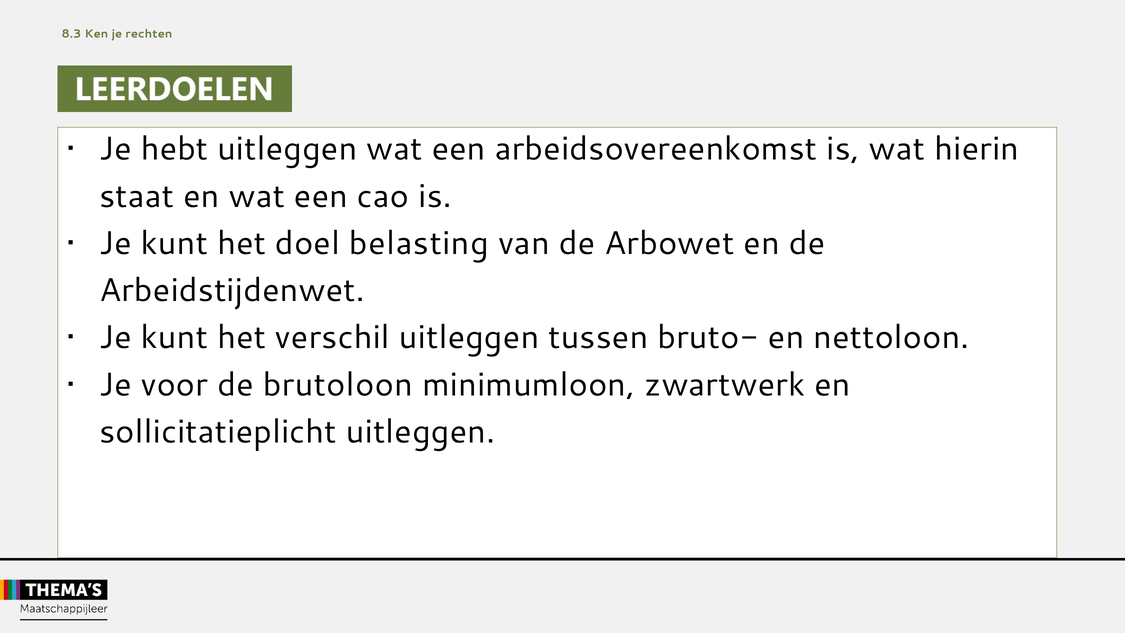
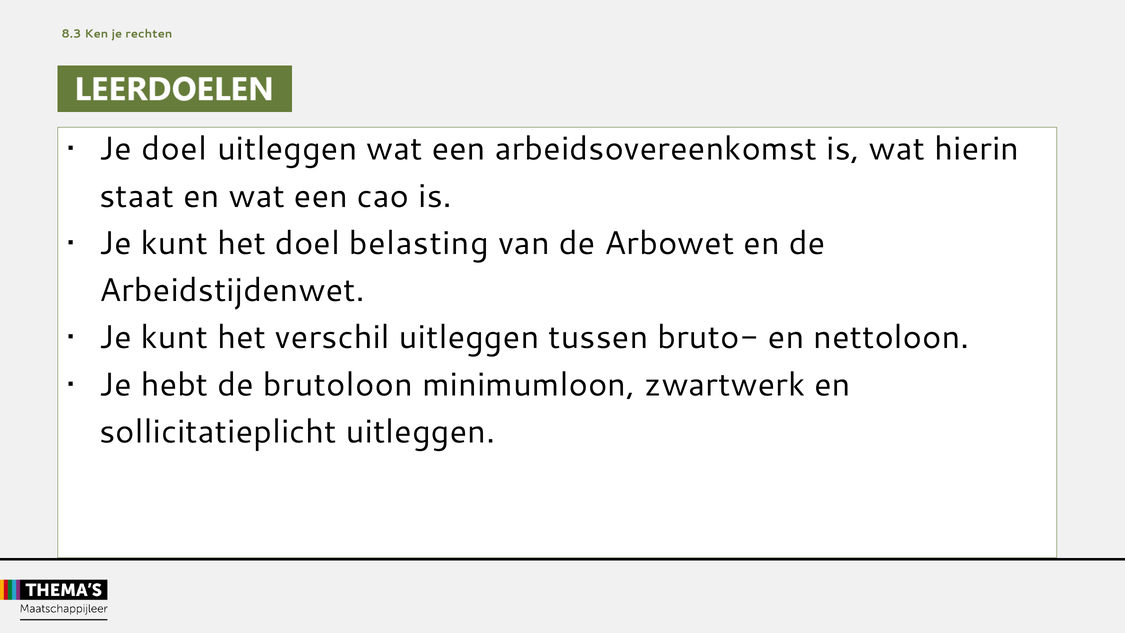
Je hebt: hebt -> doel
voor: voor -> hebt
